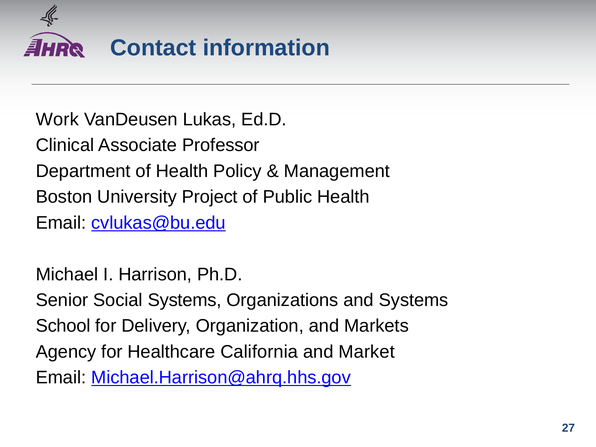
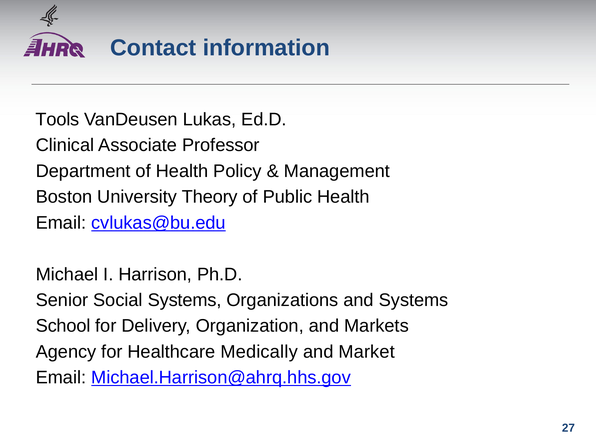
Work: Work -> Tools
Project: Project -> Theory
California: California -> Medically
